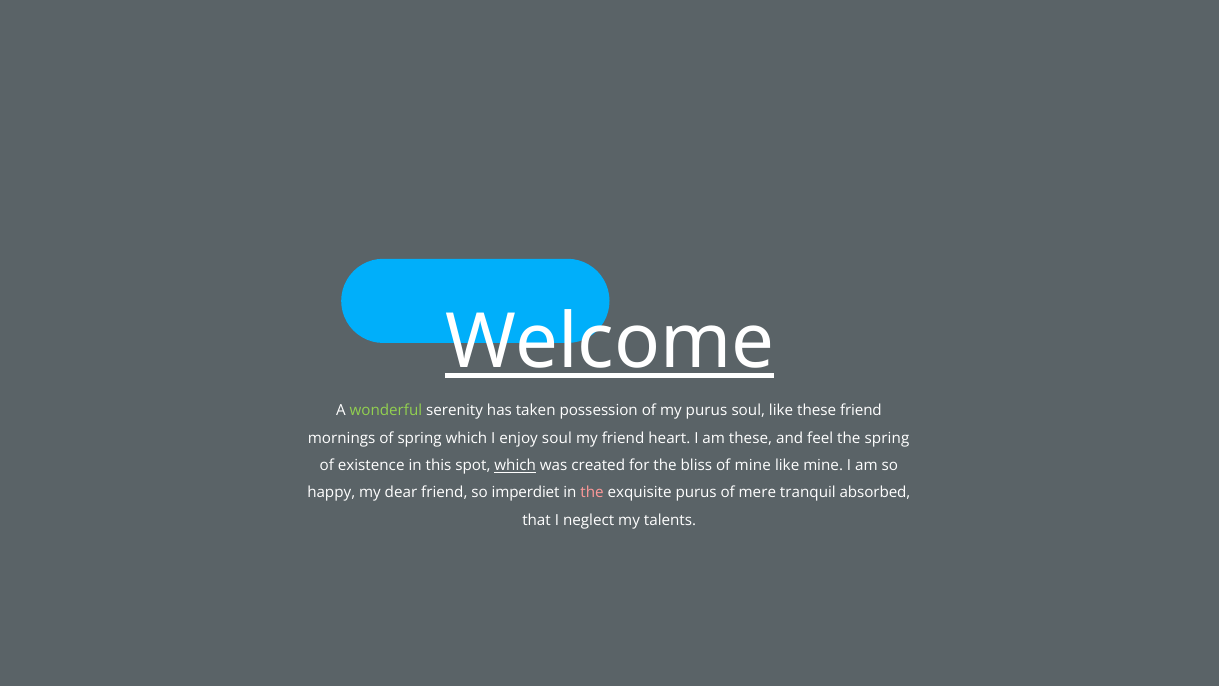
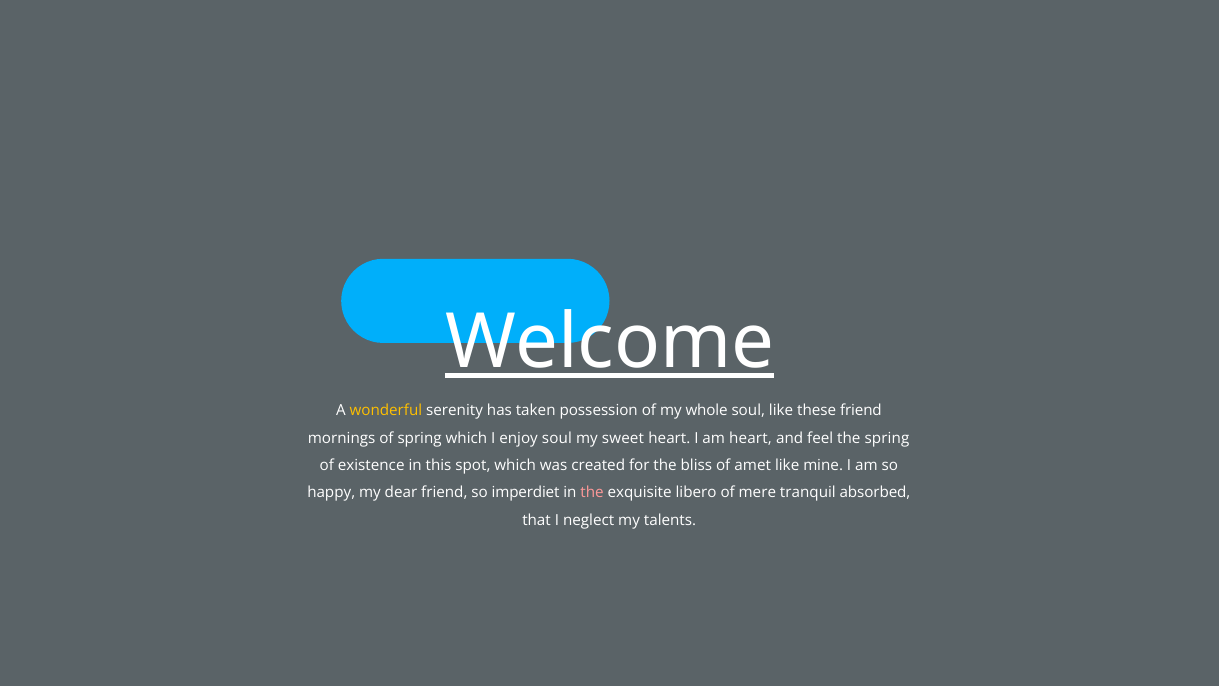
wonderful colour: light green -> yellow
my purus: purus -> whole
my friend: friend -> sweet
am these: these -> heart
which at (515, 465) underline: present -> none
of mine: mine -> amet
exquisite purus: purus -> libero
